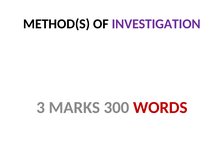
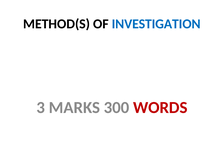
INVESTIGATION colour: purple -> blue
